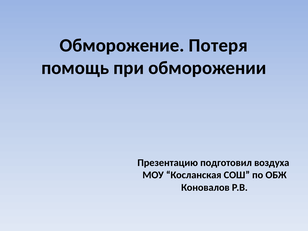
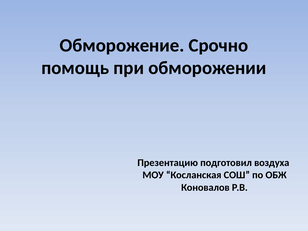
Потеря: Потеря -> Срочно
